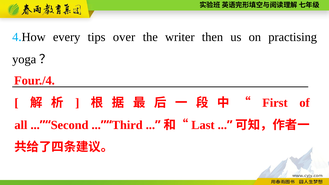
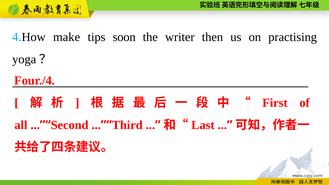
every: every -> make
over: over -> soon
